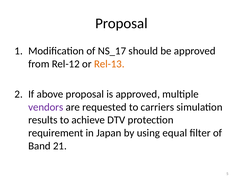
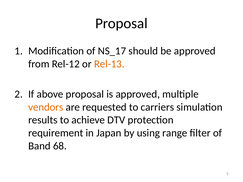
vendors colour: purple -> orange
equal: equal -> range
21: 21 -> 68
